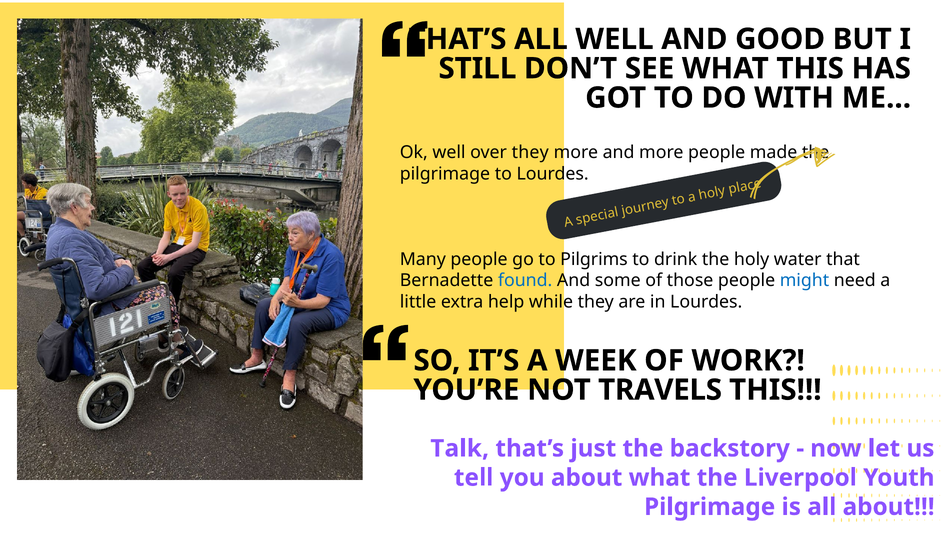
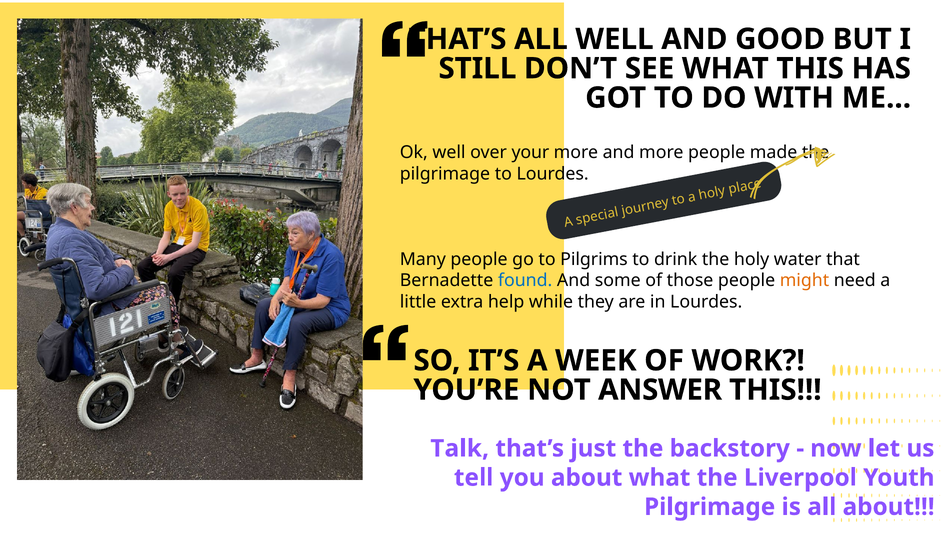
over they: they -> your
might colour: blue -> orange
TRAVELS: TRAVELS -> ANSWER
